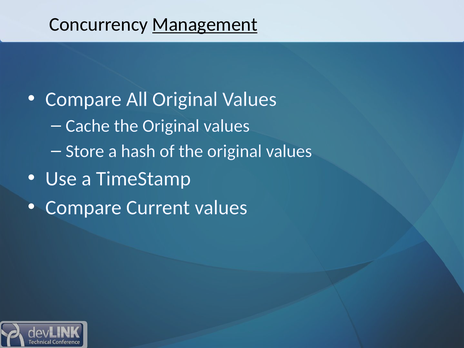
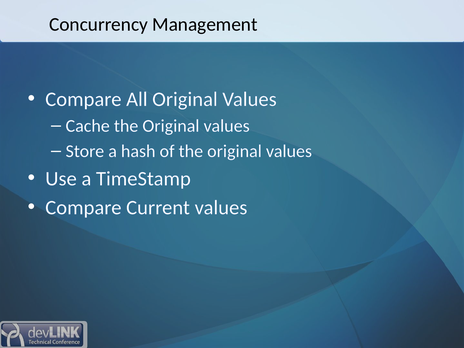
Management underline: present -> none
